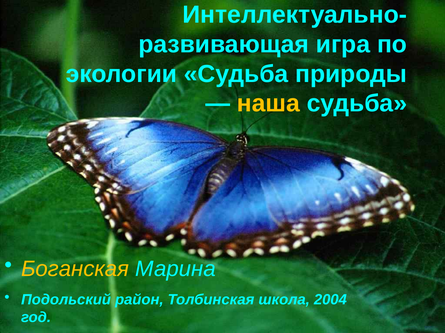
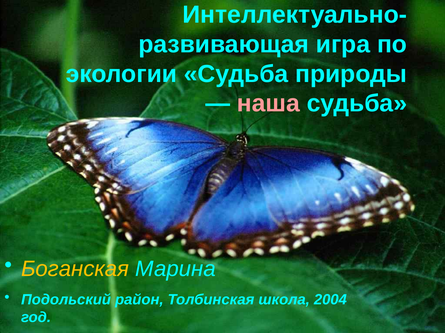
наша colour: yellow -> pink
